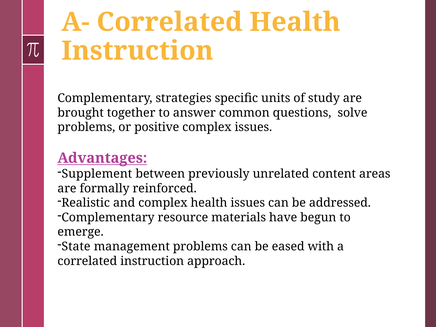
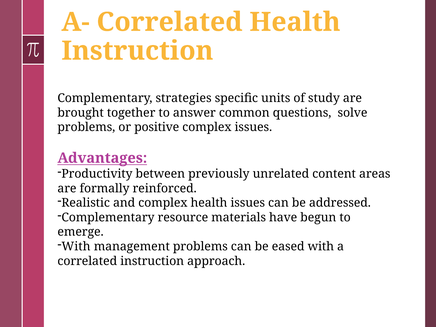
Supplement: Supplement -> Productivity
State at (76, 247): State -> With
